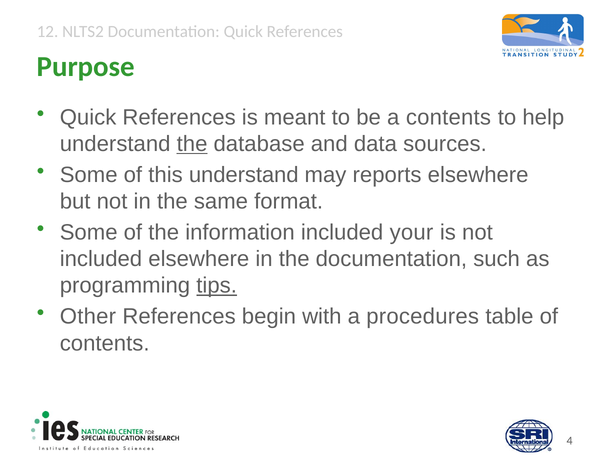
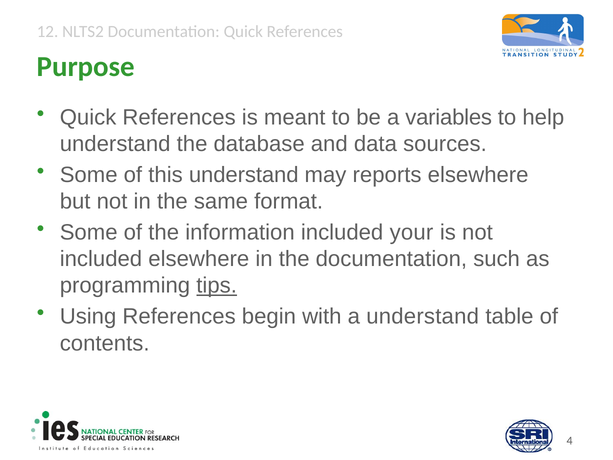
a contents: contents -> variables
the at (192, 144) underline: present -> none
Other: Other -> Using
a procedures: procedures -> understand
